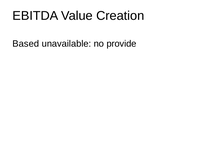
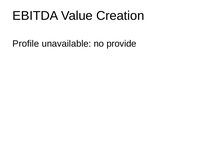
Based: Based -> Profile
